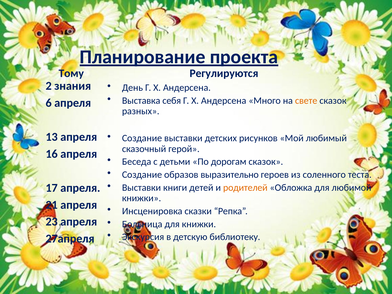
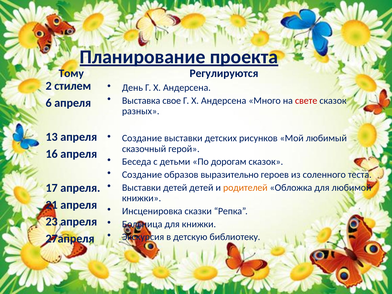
знания: знания -> стилем
себя: себя -> свое
свете colour: orange -> red
Выставки книги: книги -> детей
